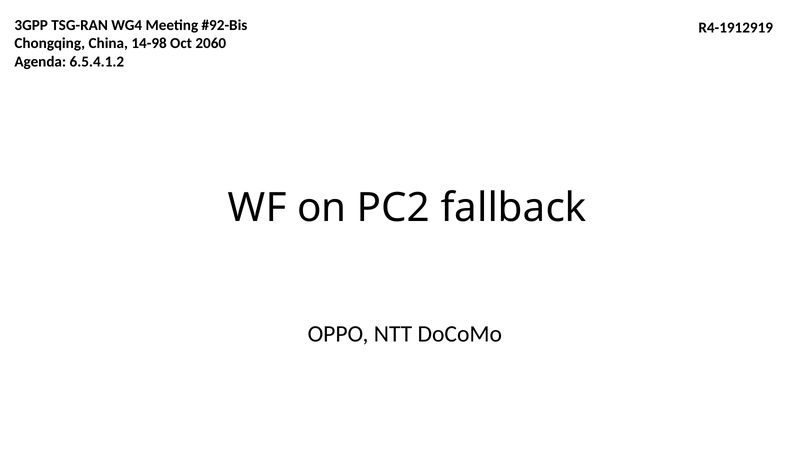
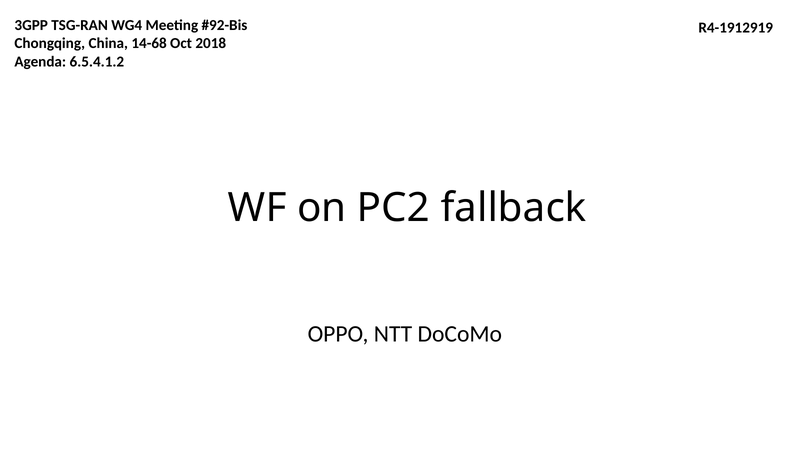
14-98: 14-98 -> 14-68
2060: 2060 -> 2018
